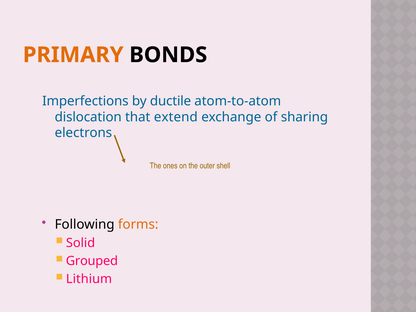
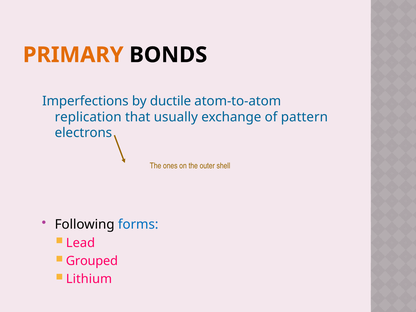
dislocation: dislocation -> replication
extend: extend -> usually
sharing: sharing -> pattern
forms colour: orange -> blue
Solid: Solid -> Lead
